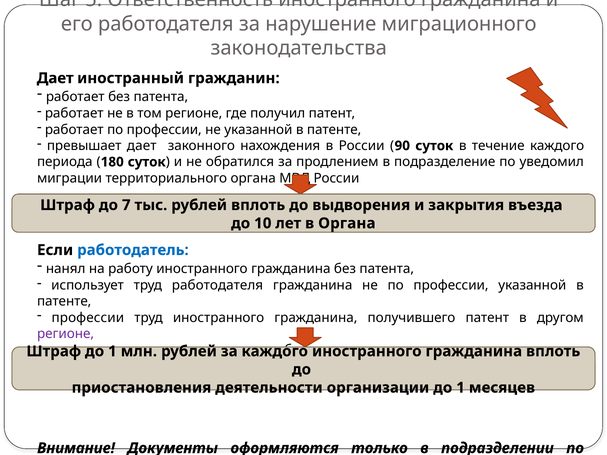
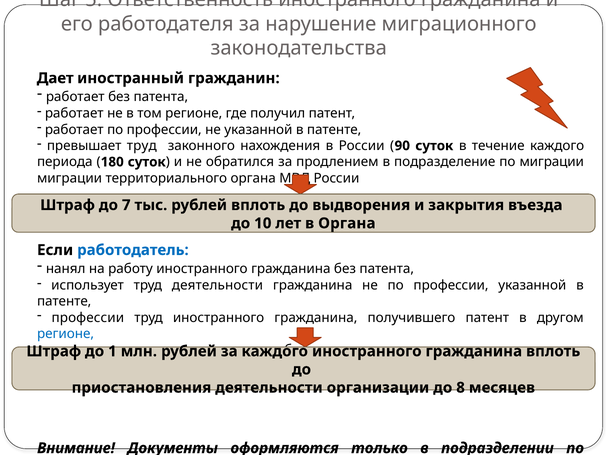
превышает дает: дает -> труд
по уведомил: уведомил -> миграции
труд работодателя: работодателя -> деятельности
регионе at (66, 334) colour: purple -> blue
организации до 1: 1 -> 8
